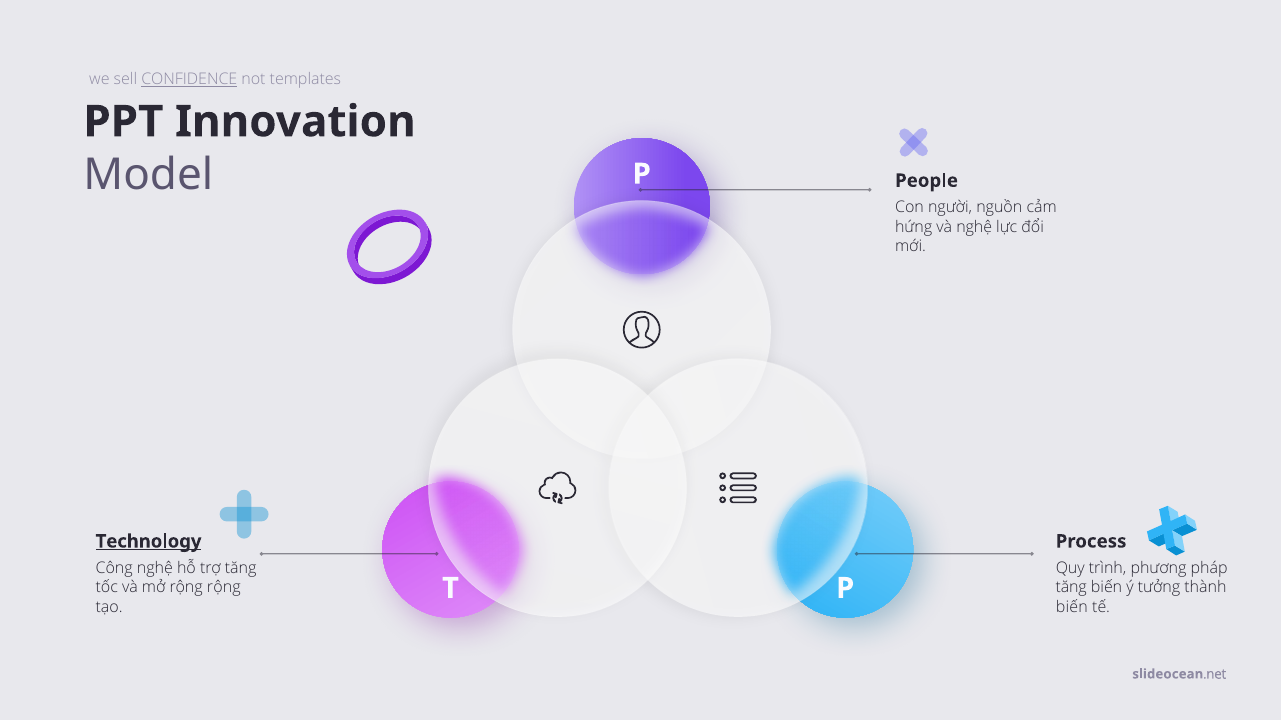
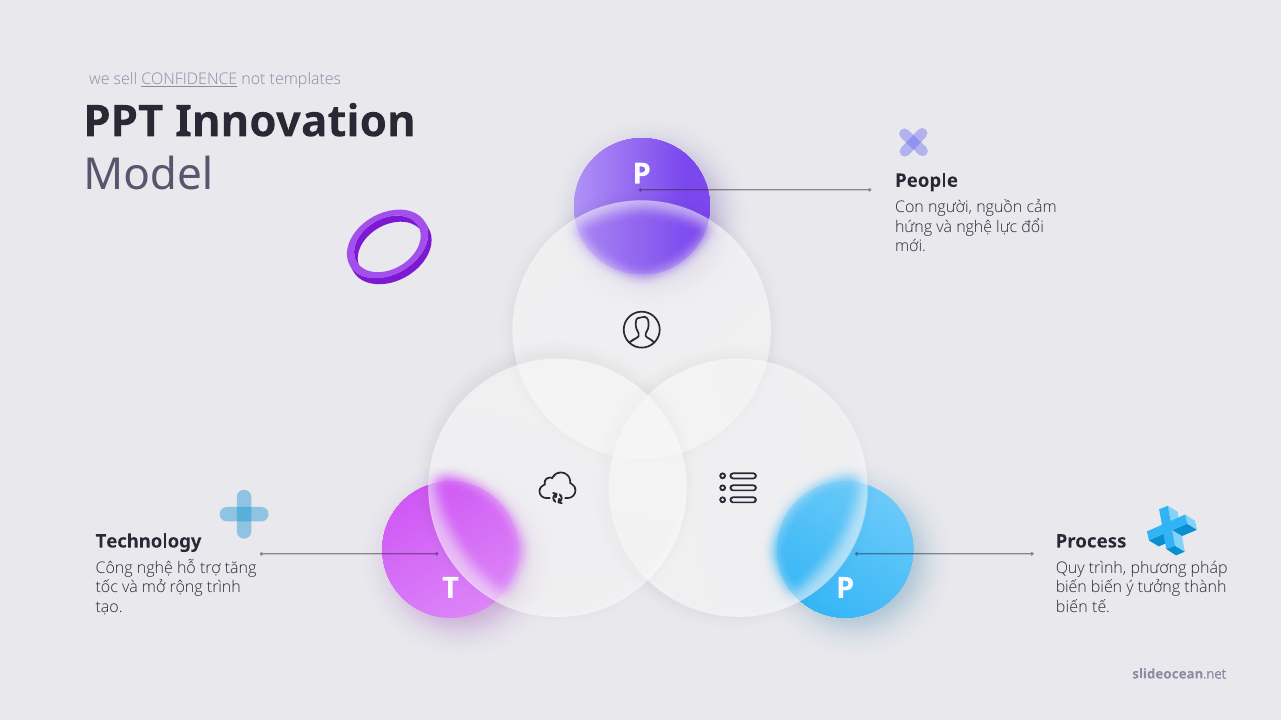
Technology underline: present -> none
rộng rộng: rộng -> trình
tăng at (1071, 588): tăng -> biến
